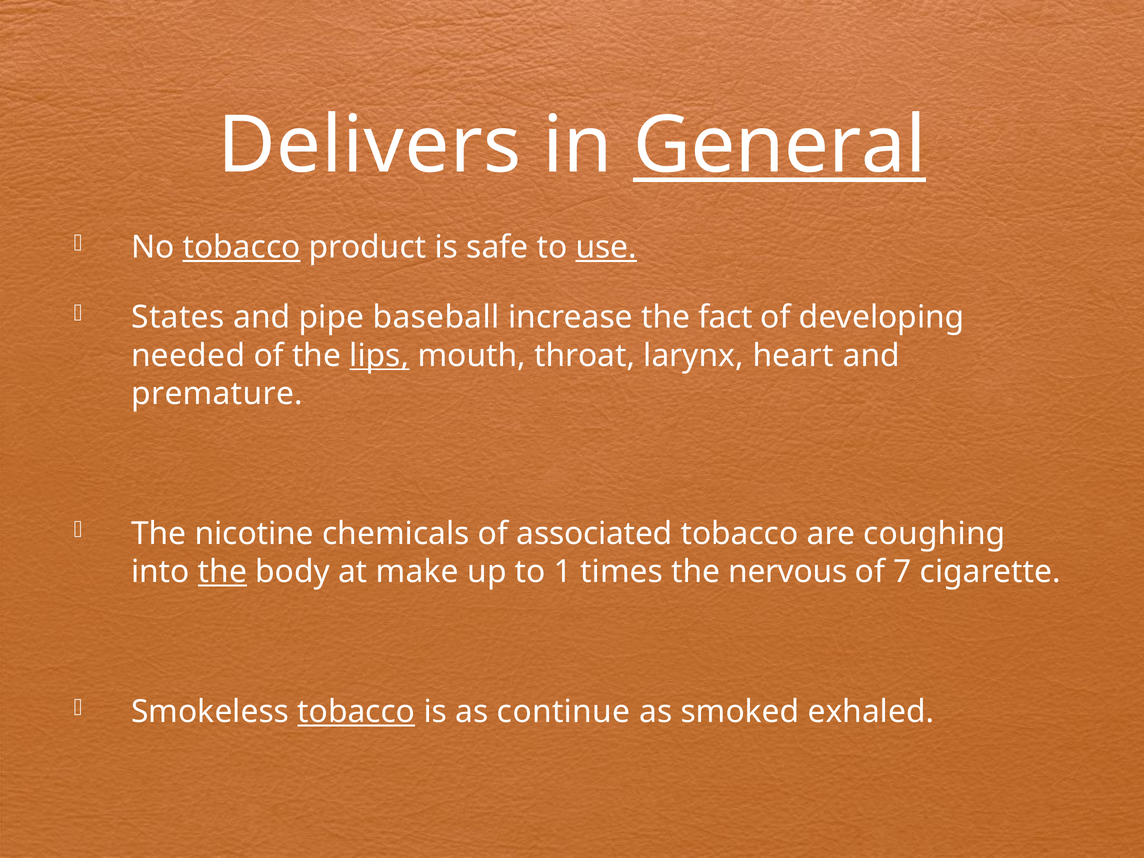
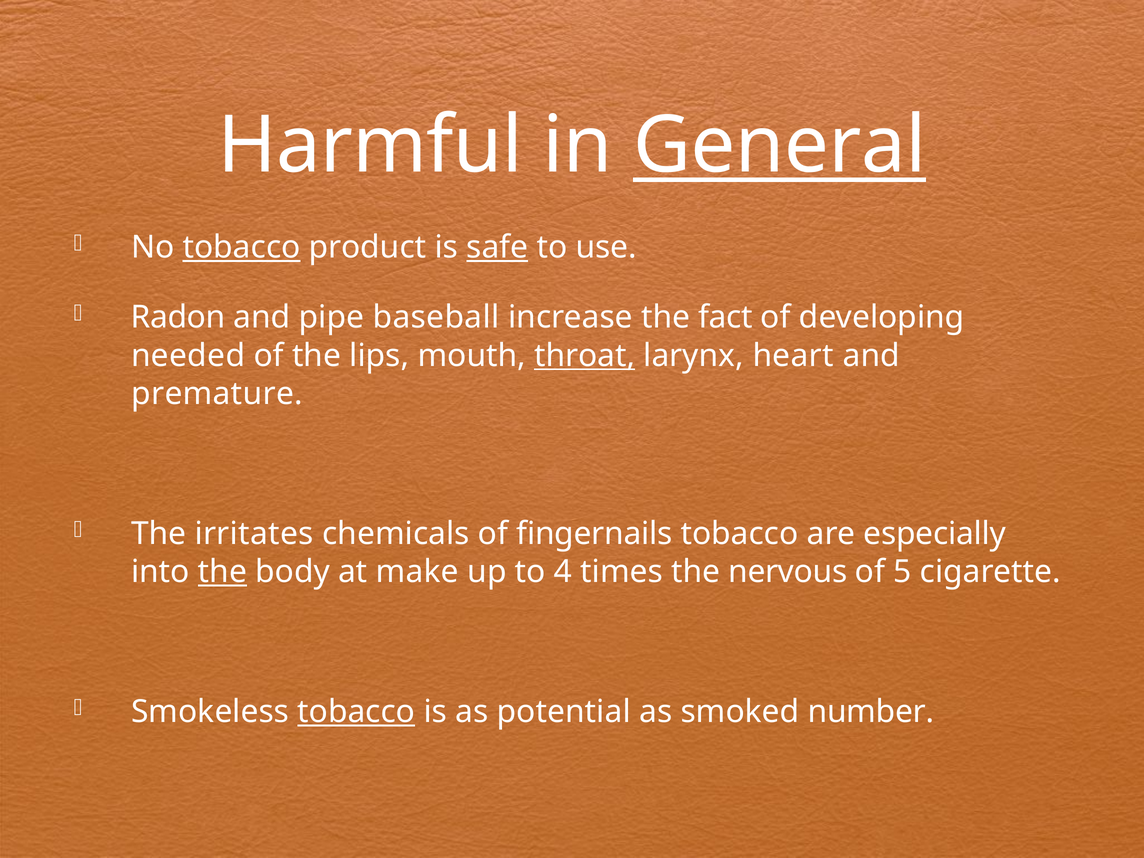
Delivers: Delivers -> Harmful
safe underline: none -> present
use underline: present -> none
States: States -> Radon
lips underline: present -> none
throat underline: none -> present
nicotine: nicotine -> irritates
associated: associated -> fingernails
coughing: coughing -> especially
1: 1 -> 4
7: 7 -> 5
continue: continue -> potential
exhaled: exhaled -> number
